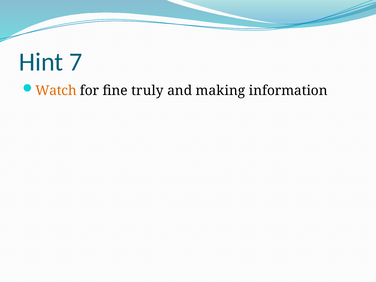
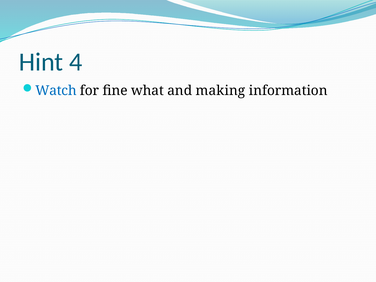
7: 7 -> 4
Watch colour: orange -> blue
truly: truly -> what
